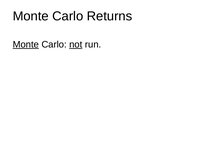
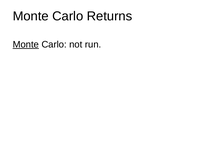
not underline: present -> none
